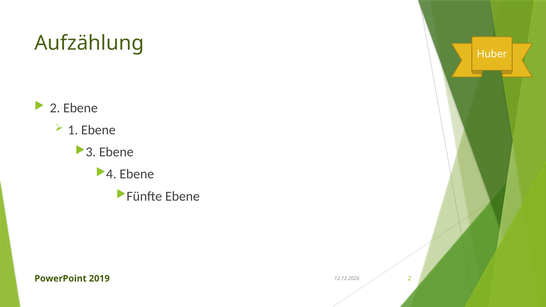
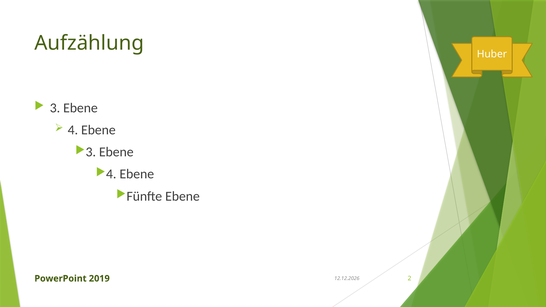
2 at (55, 108): 2 -> 3
1: 1 -> 4
